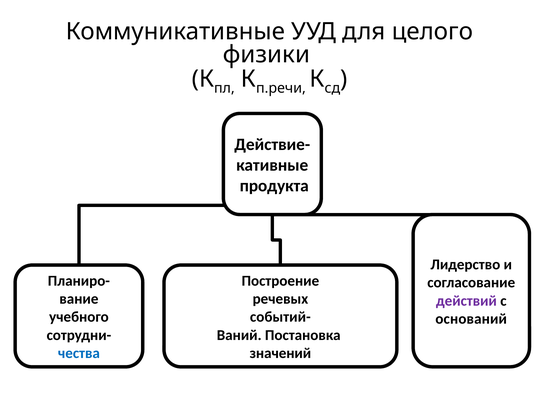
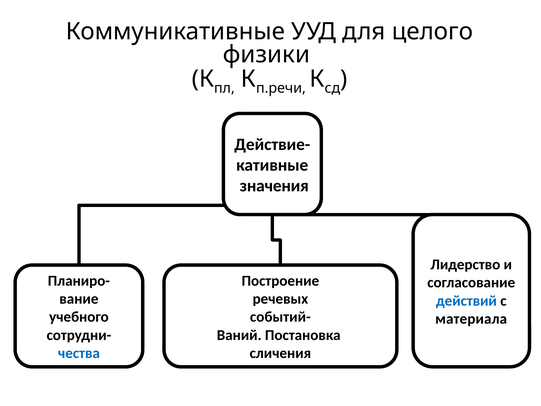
продукта: продукта -> значения
действий colour: purple -> blue
оснований: оснований -> материала
значений: значений -> сличения
